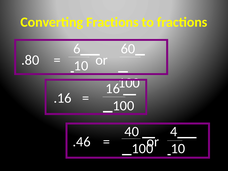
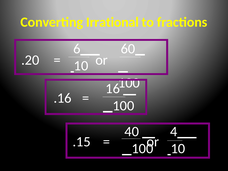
Converting Fractions: Fractions -> Irrational
.80: .80 -> .20
.46: .46 -> .15
